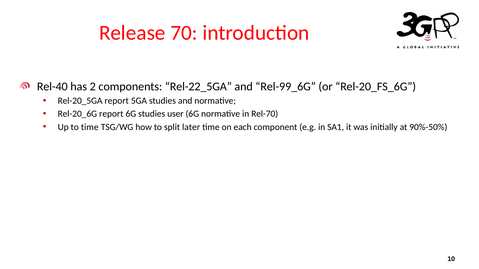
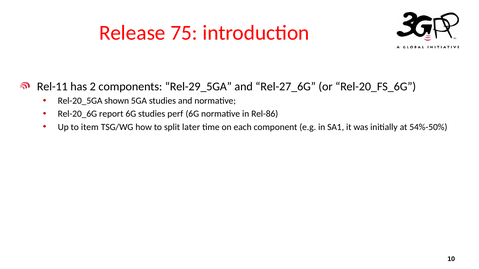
70: 70 -> 75
Rel-40: Rel-40 -> Rel-11
Rel-22_5GA: Rel-22_5GA -> Rel-29_5GA
Rel-99_6G: Rel-99_6G -> Rel-27_6G
Rel-20_5GA report: report -> shown
user: user -> perf
Rel-70: Rel-70 -> Rel-86
to time: time -> item
90%-50%: 90%-50% -> 54%-50%
